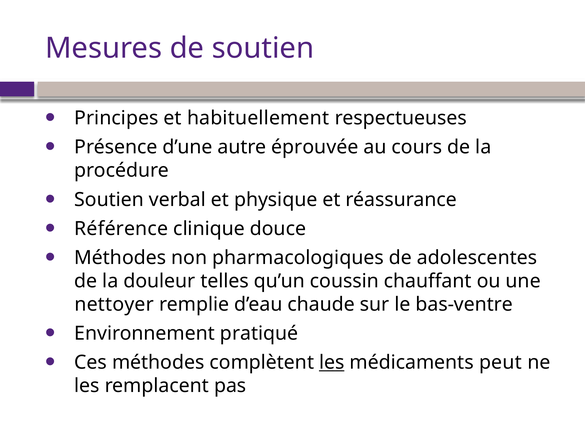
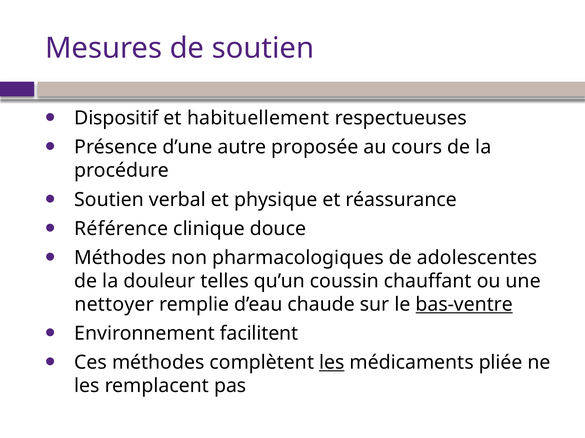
Principes: Principes -> Dispositif
éprouvée: éprouvée -> proposée
bas-ventre underline: none -> present
pratiqué: pratiqué -> facilitent
peut: peut -> pliée
